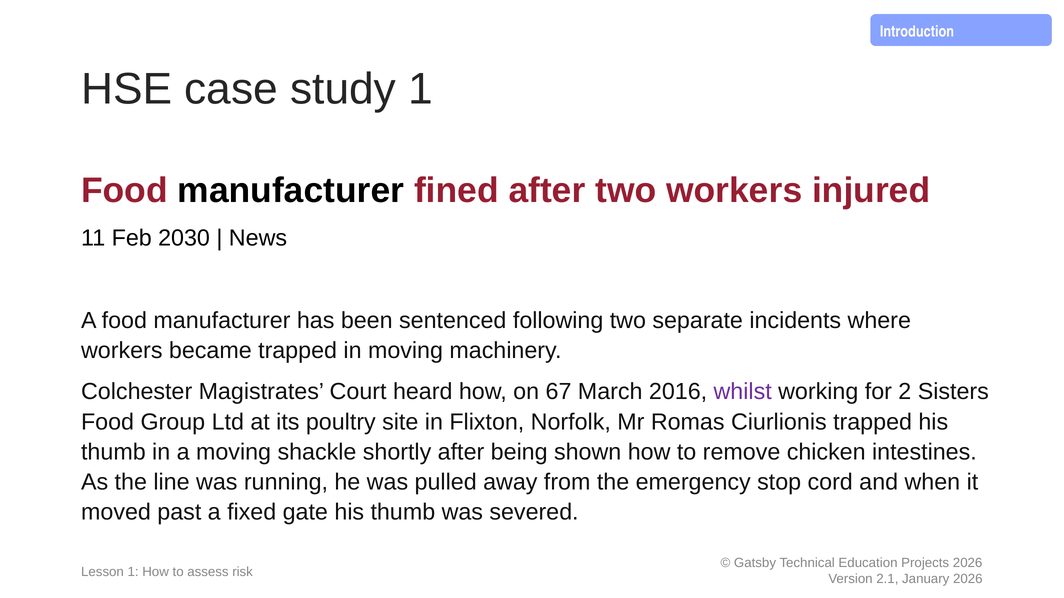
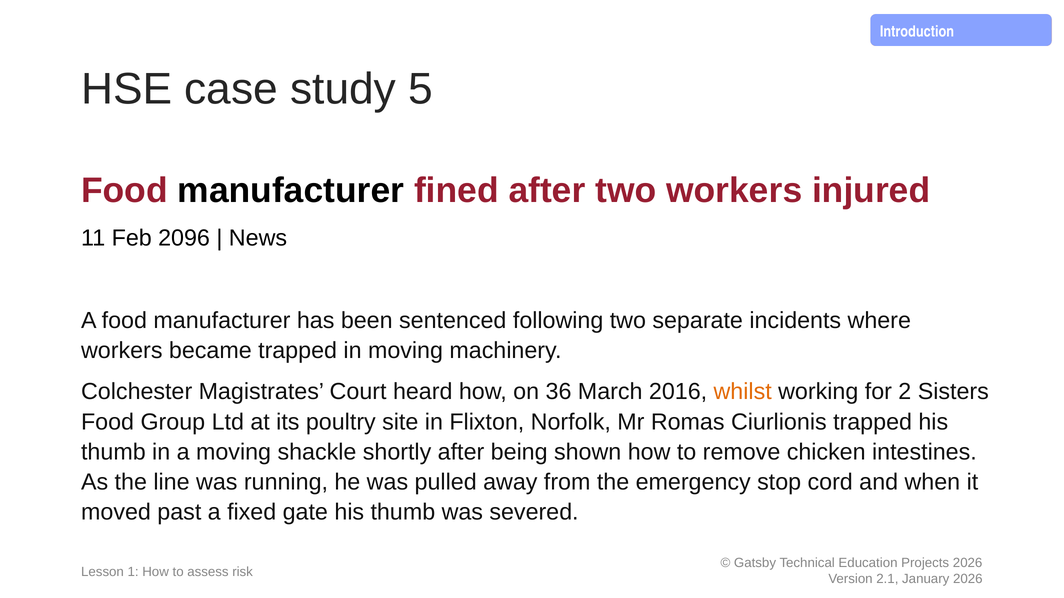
study 1: 1 -> 5
2030: 2030 -> 2096
67: 67 -> 36
whilst colour: purple -> orange
